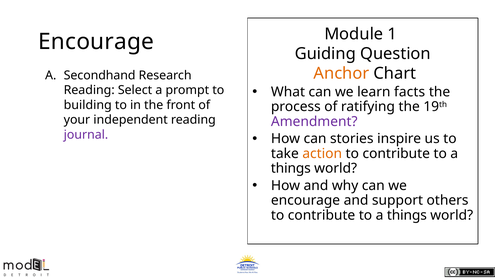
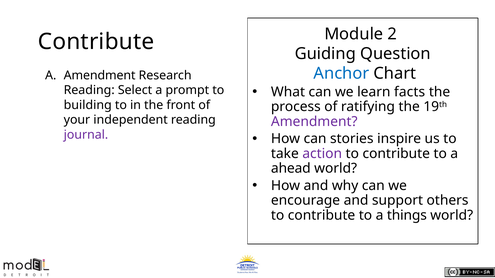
1: 1 -> 2
Encourage at (96, 42): Encourage -> Contribute
Anchor colour: orange -> blue
A Secondhand: Secondhand -> Amendment
action colour: orange -> purple
things at (291, 169): things -> ahead
